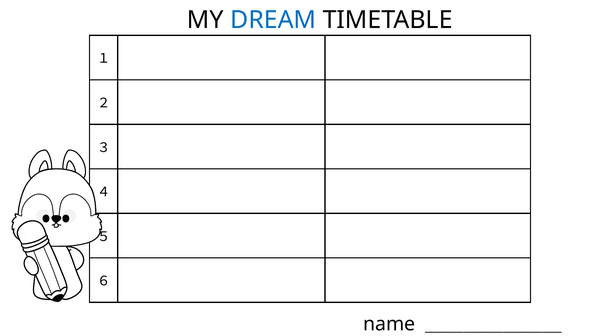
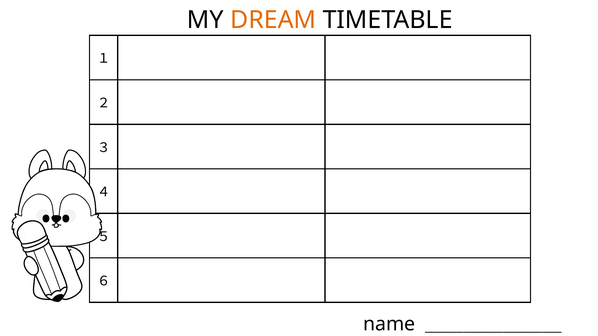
DREAM colour: blue -> orange
